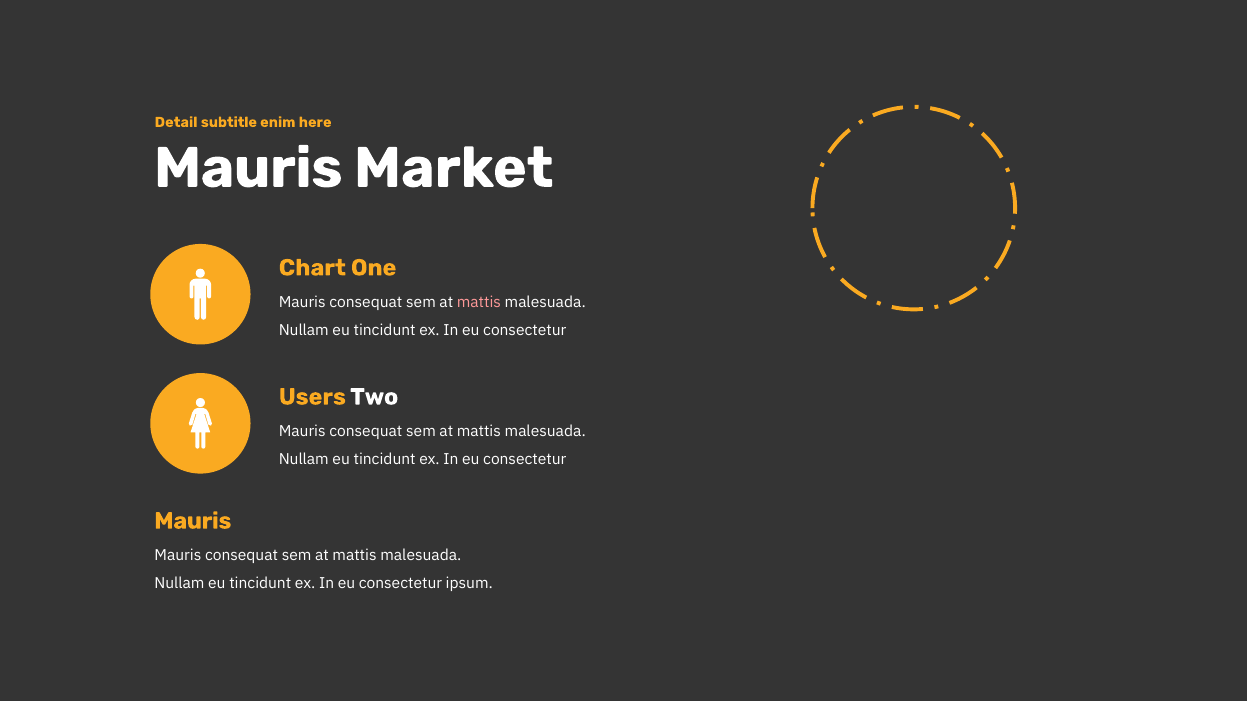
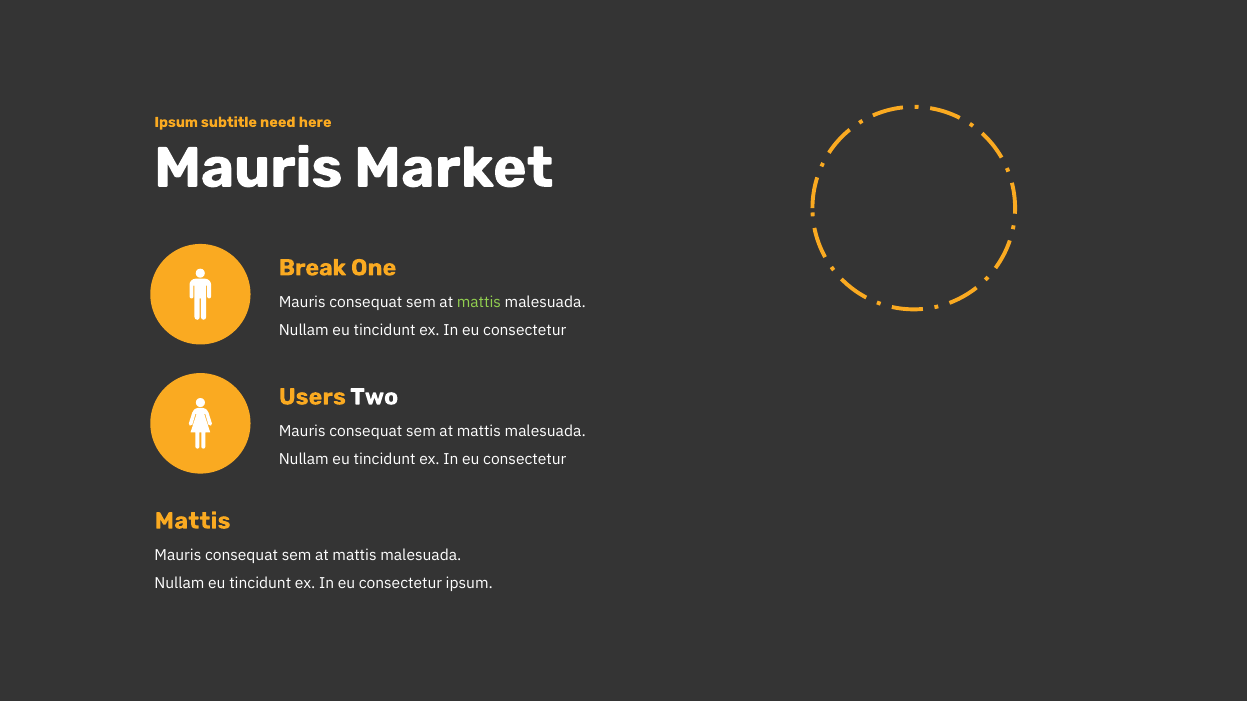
Detail at (176, 122): Detail -> Ipsum
enim: enim -> need
Chart: Chart -> Break
mattis at (479, 303) colour: pink -> light green
Mauris at (193, 521): Mauris -> Mattis
